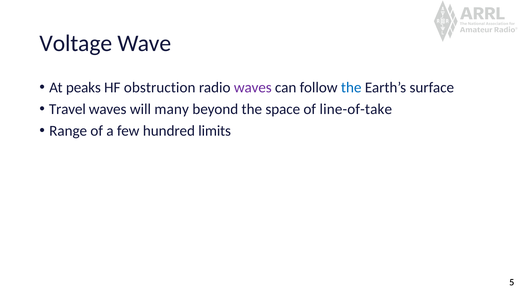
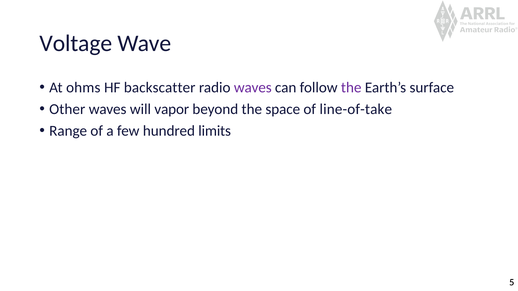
peaks: peaks -> ohms
obstruction: obstruction -> backscatter
the at (351, 88) colour: blue -> purple
Travel: Travel -> Other
many: many -> vapor
